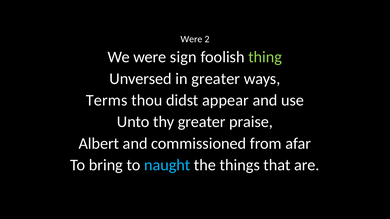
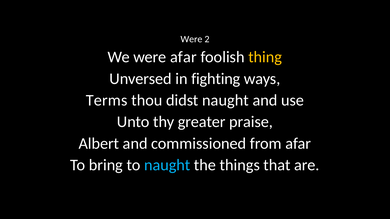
were sign: sign -> afar
thing colour: light green -> yellow
in greater: greater -> fighting
didst appear: appear -> naught
